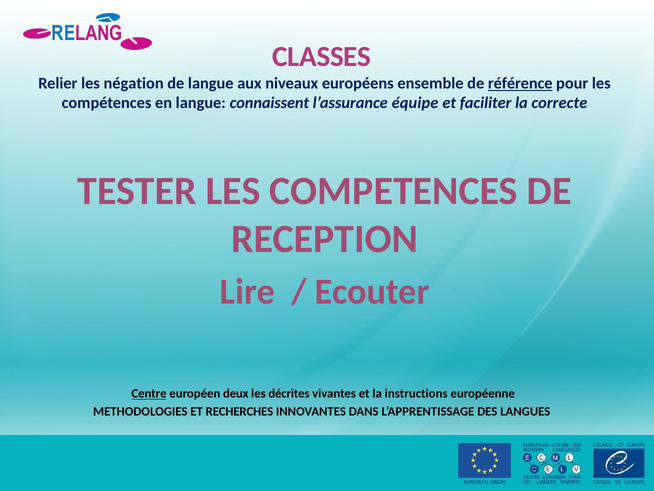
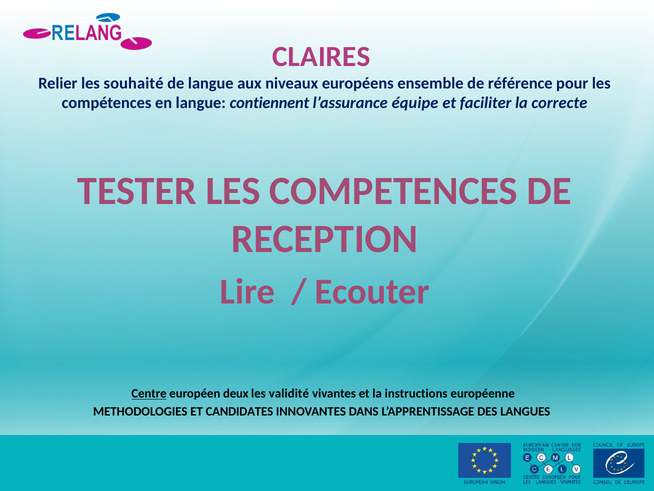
CLASSES: CLASSES -> CLAIRES
négation: négation -> souhaité
référence underline: present -> none
connaissent: connaissent -> contiennent
décrites: décrites -> validité
RECHERCHES: RECHERCHES -> CANDIDATES
